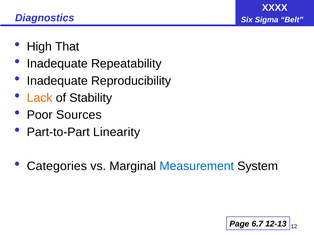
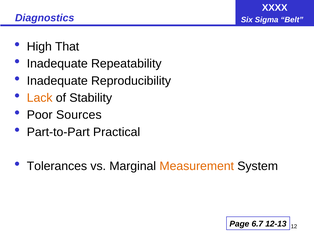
Linearity: Linearity -> Practical
Categories: Categories -> Tolerances
Measurement colour: blue -> orange
